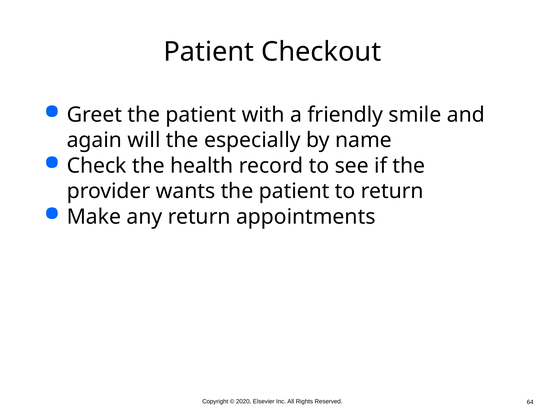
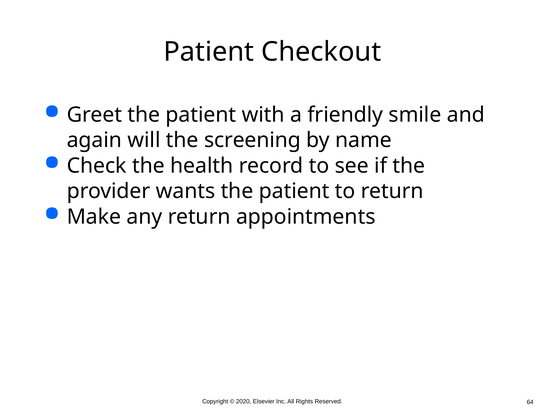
especially: especially -> screening
